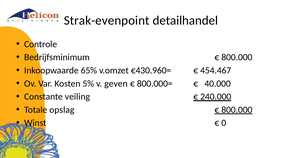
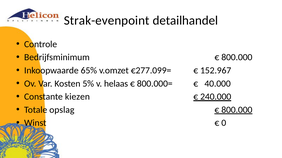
€430.960=: €430.960= -> €277.099=
454.467: 454.467 -> 152.967
geven: geven -> helaas
veiling: veiling -> kiezen
